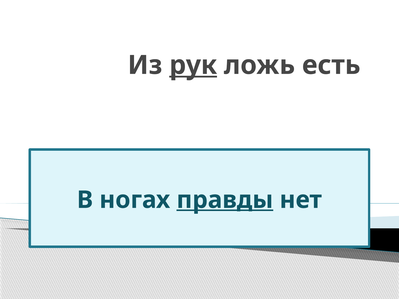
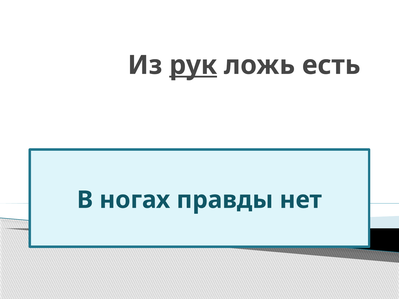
правды underline: present -> none
